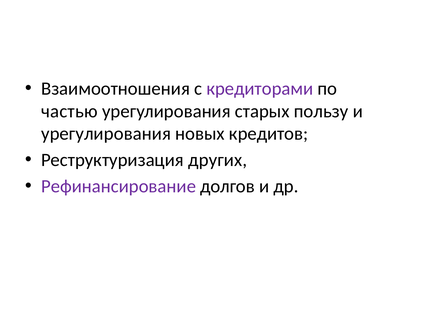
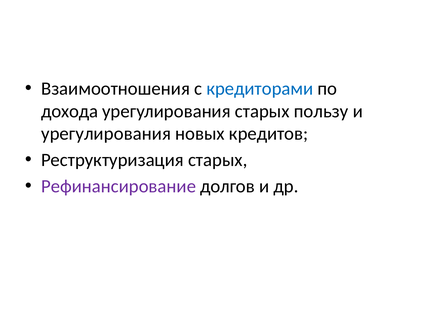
кредиторами colour: purple -> blue
частью: частью -> дохода
Реструктуризация других: других -> старых
